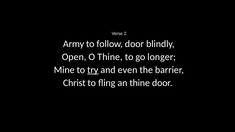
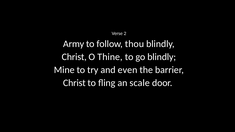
follow door: door -> thou
Open at (74, 57): Open -> Christ
go longer: longer -> blindly
try underline: present -> none
an thine: thine -> scale
